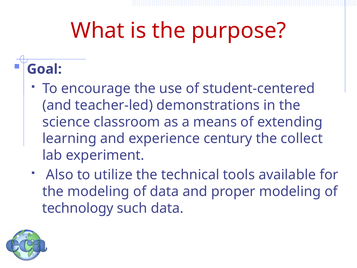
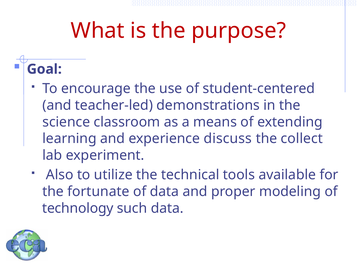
century: century -> discuss
the modeling: modeling -> fortunate
